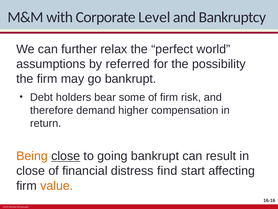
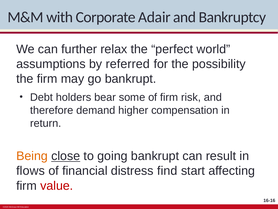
Level: Level -> Adair
close at (31, 170): close -> flows
value colour: orange -> red
